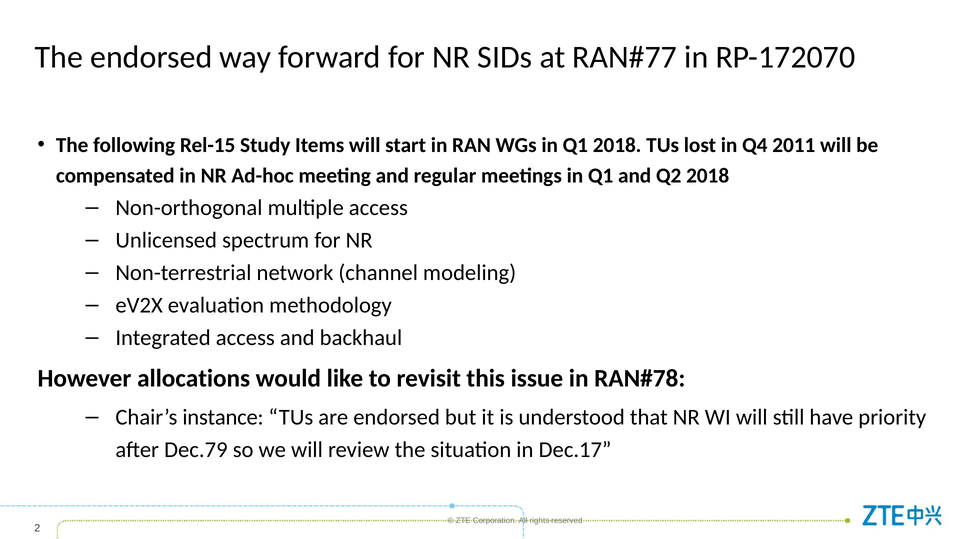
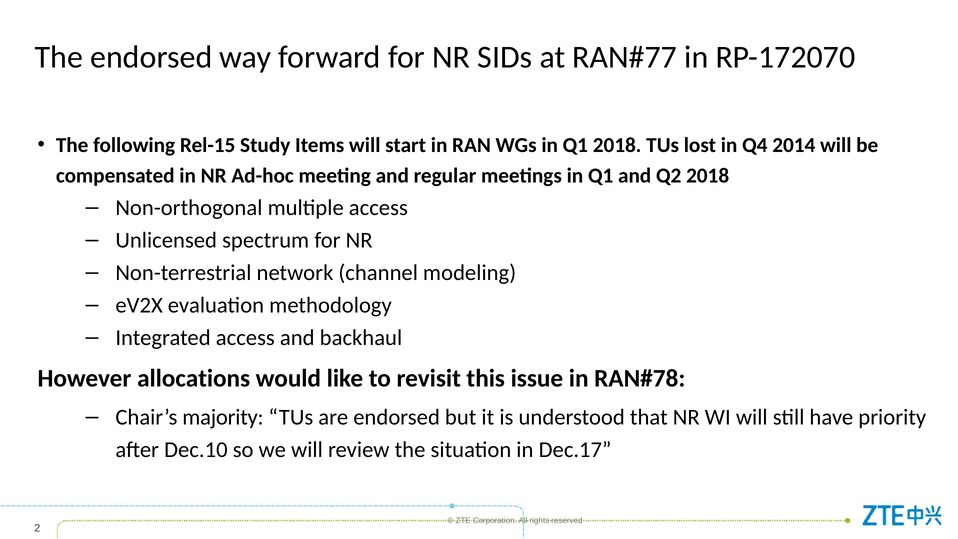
2011: 2011 -> 2014
instance: instance -> majority
Dec.79: Dec.79 -> Dec.10
